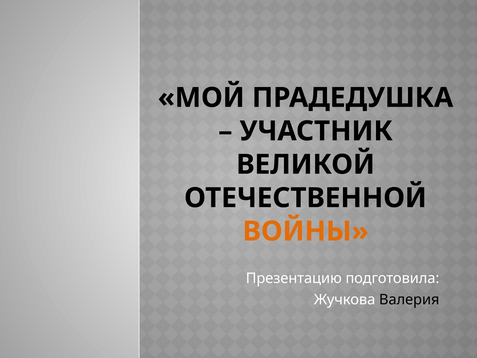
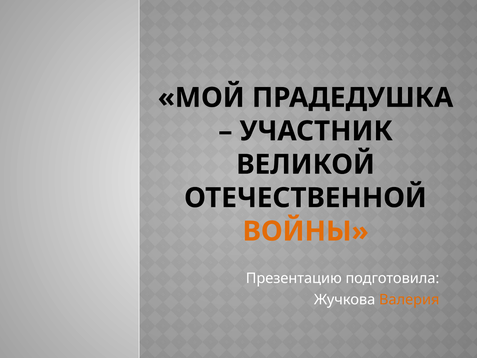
Валерия colour: black -> orange
